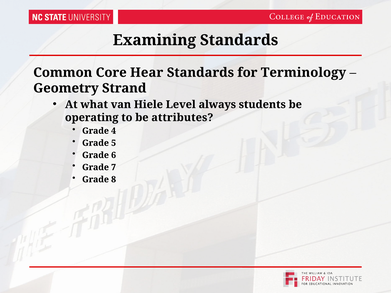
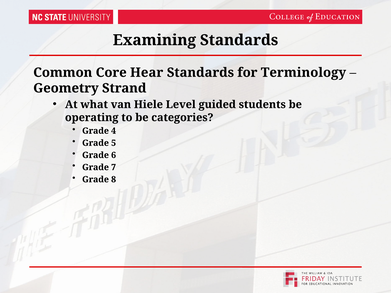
always: always -> guided
attributes: attributes -> categories
